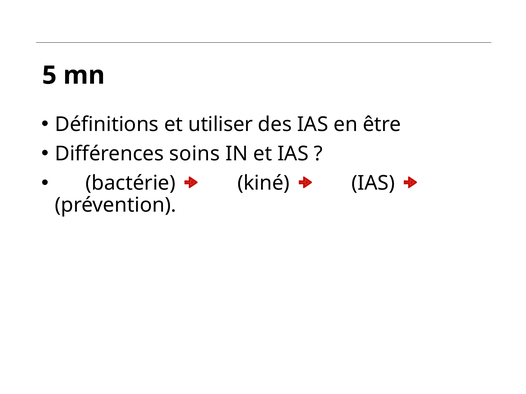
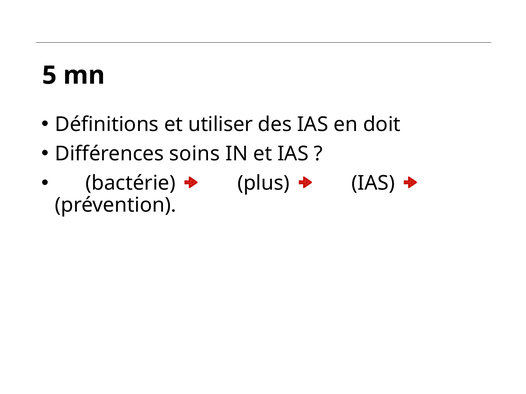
être: être -> doit
kiné: kiné -> plus
